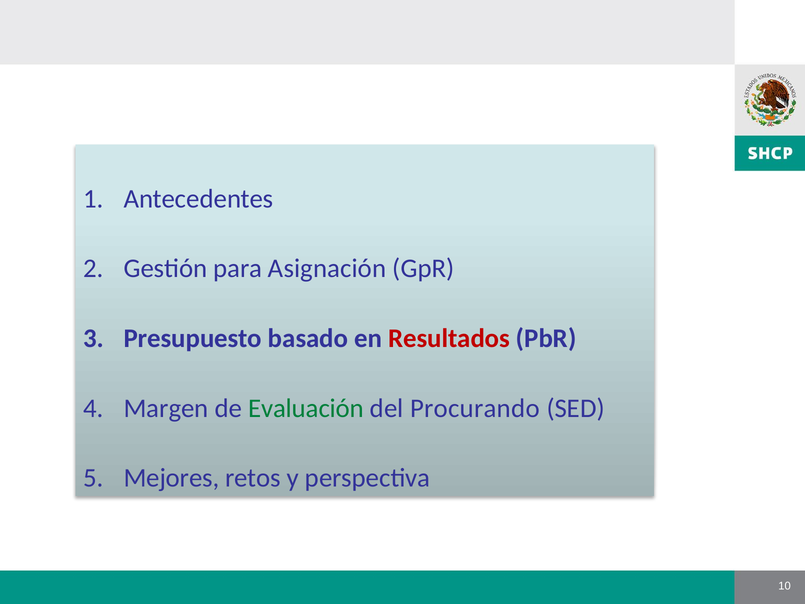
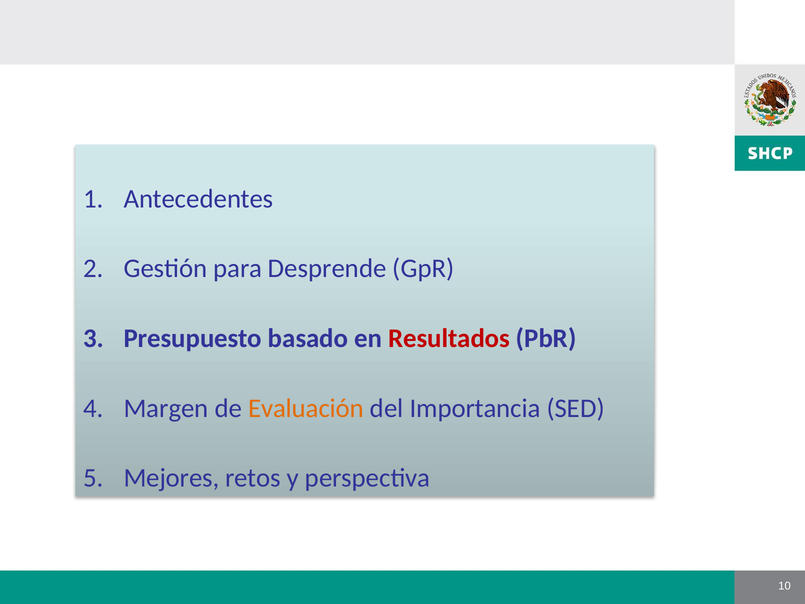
Asignación: Asignación -> Desprende
Evaluación colour: green -> orange
Procurando: Procurando -> Importancia
